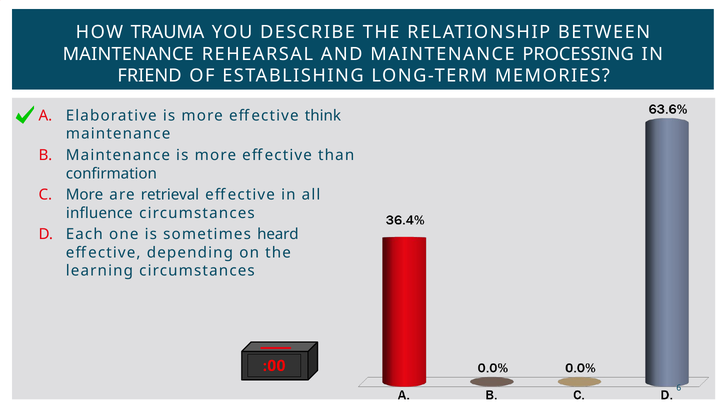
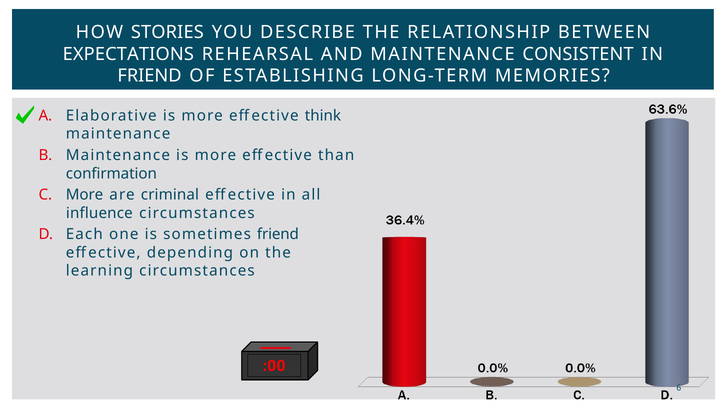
TRAUMA: TRAUMA -> STORIES
MAINTENANCE at (128, 54): MAINTENANCE -> EXPECTATIONS
PROCESSING: PROCESSING -> CONSISTENT
retrieval: retrieval -> criminal
sometimes heard: heard -> friend
